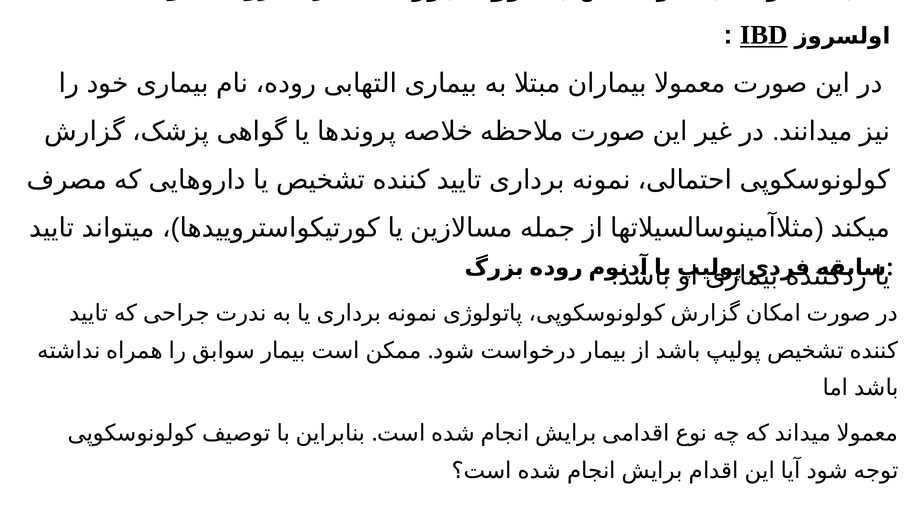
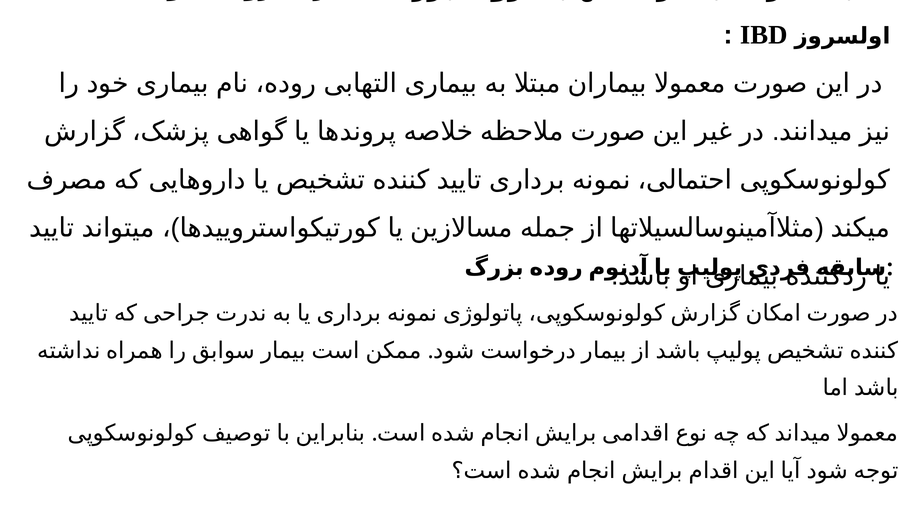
IBD underline: present -> none
